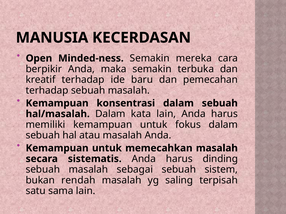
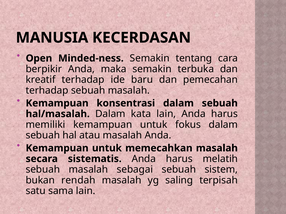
mereka: mereka -> tentang
dinding: dinding -> melatih
